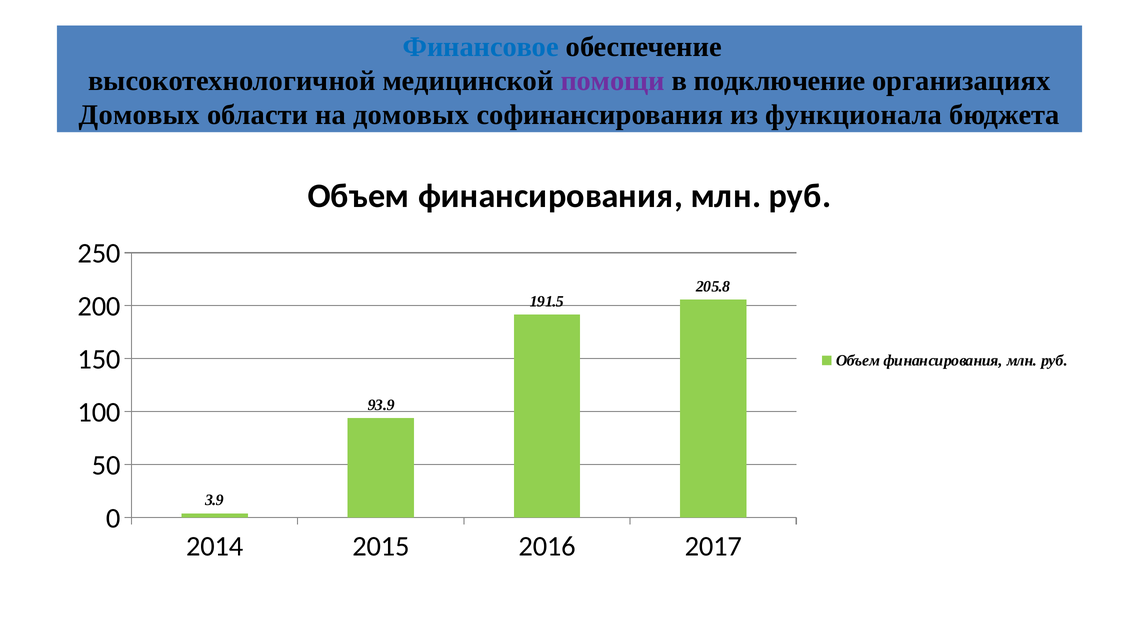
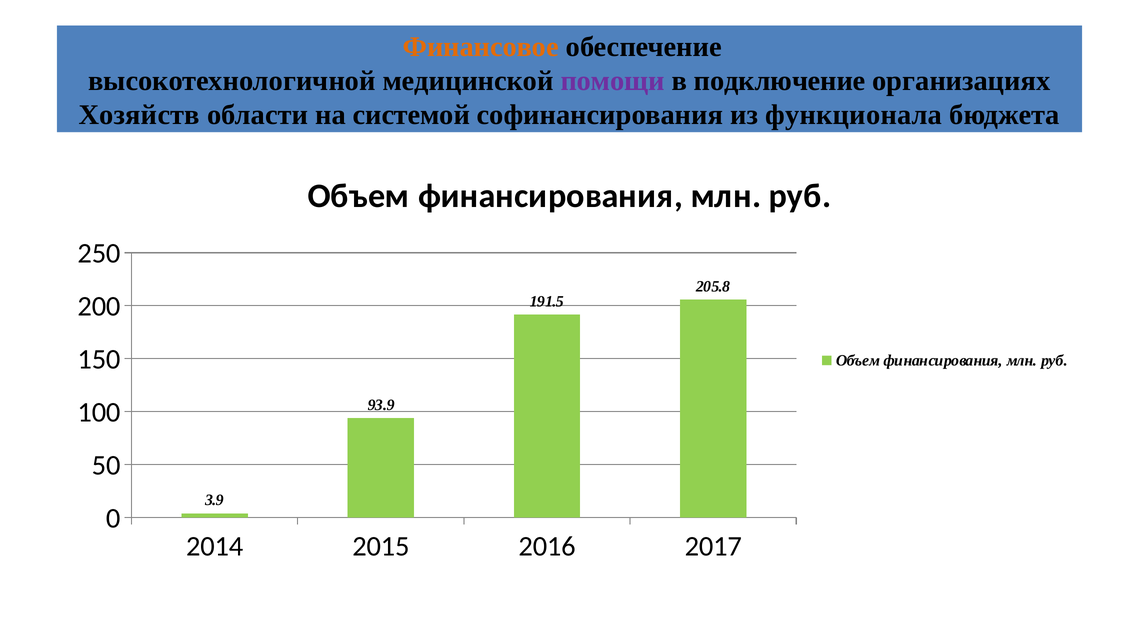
Финансовое colour: blue -> orange
Домовых at (139, 115): Домовых -> Хозяйств
на домовых: домовых -> системой
